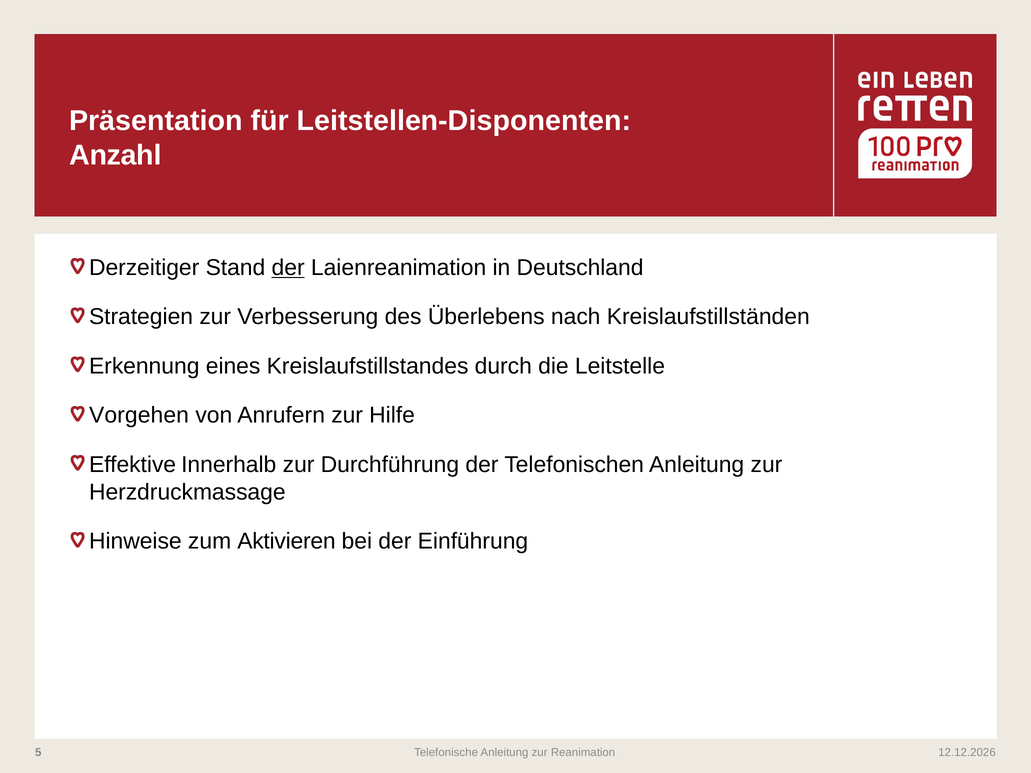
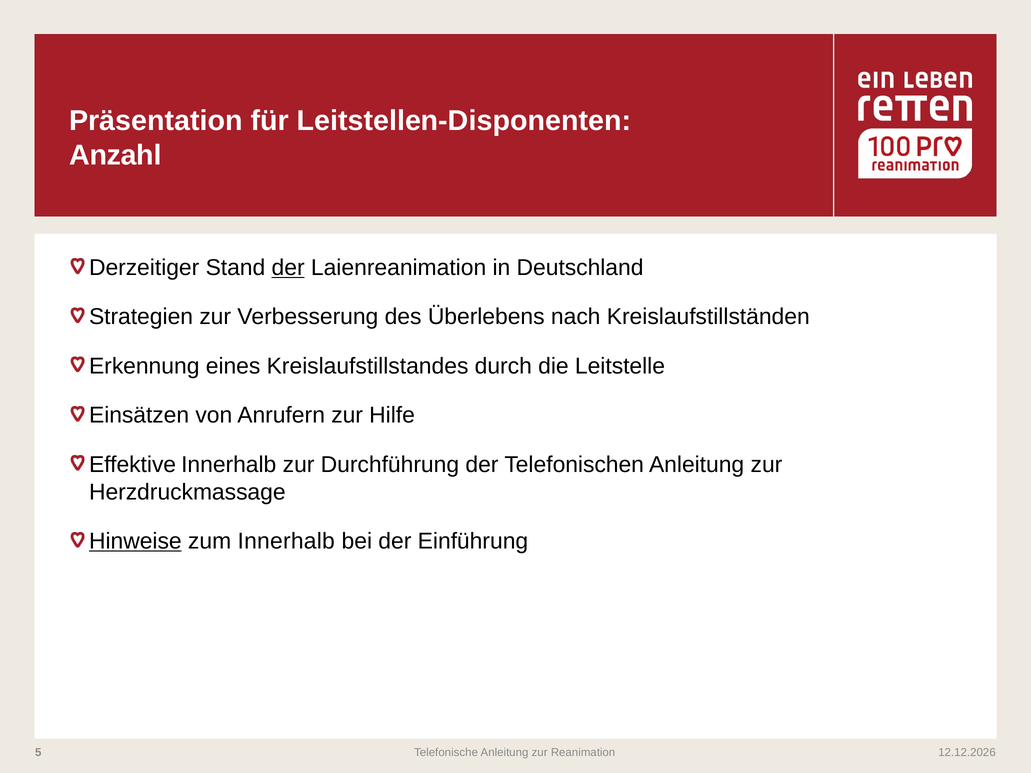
Vorgehen: Vorgehen -> Einsätzen
Hinweise underline: none -> present
zum Aktivieren: Aktivieren -> Innerhalb
